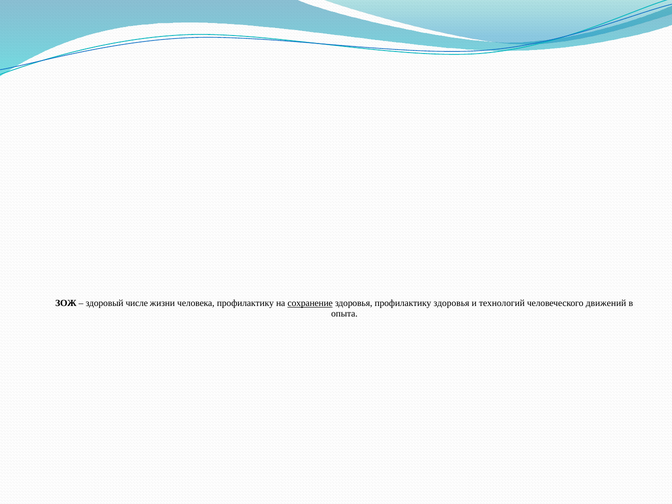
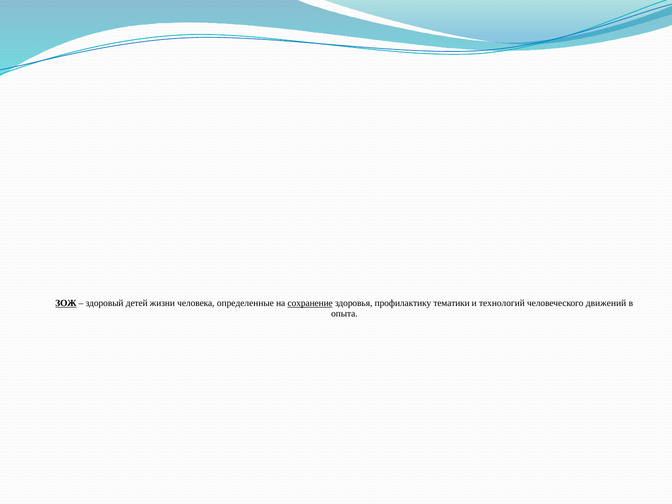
ЗОЖ underline: none -> present
числе: числе -> детей
человека профилактику: профилактику -> определенные
профилактику здоровья: здоровья -> тематики
